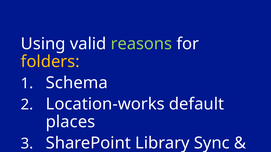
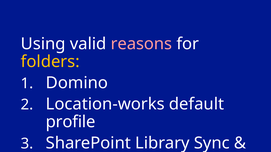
reasons colour: light green -> pink
Schema: Schema -> Domino
places: places -> profile
